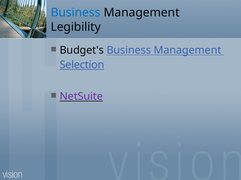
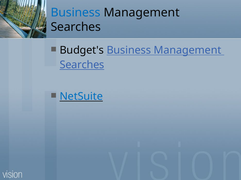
Legibility at (76, 27): Legibility -> Searches
Selection at (82, 65): Selection -> Searches
NetSuite colour: purple -> blue
